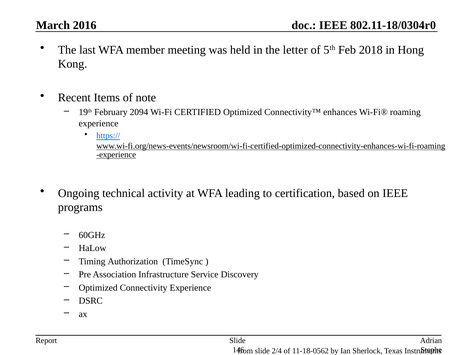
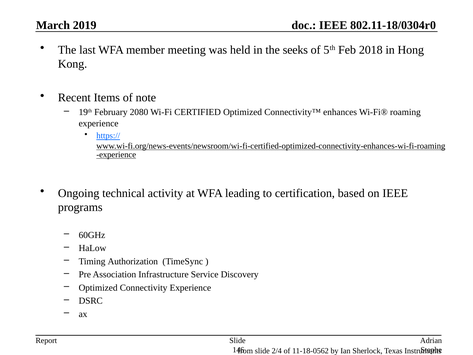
2016: 2016 -> 2019
letter: letter -> seeks
2094: 2094 -> 2080
